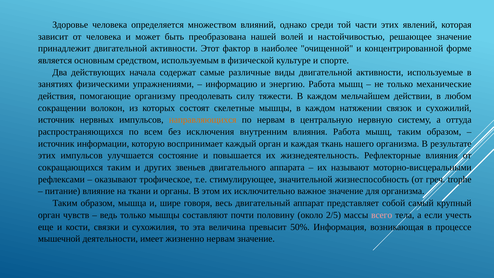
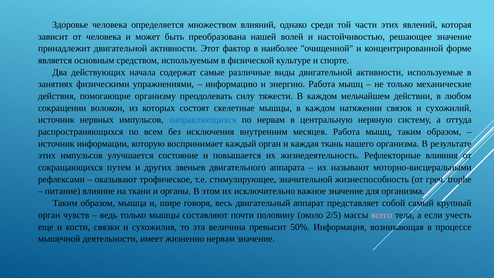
направляющихся colour: orange -> blue
внутренним влияния: влияния -> месяцев
сокращающихся таким: таким -> путем
